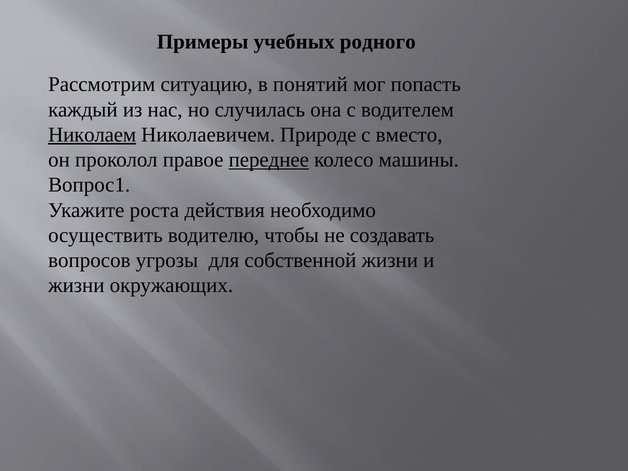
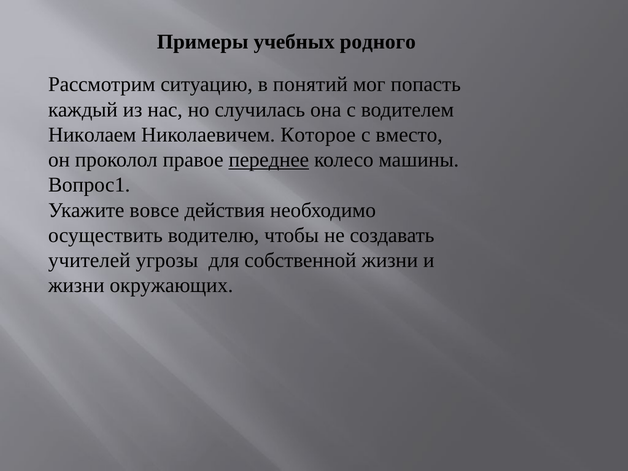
Николаем underline: present -> none
Природе: Природе -> Которое
роста: роста -> вовсе
вопросов: вопросов -> учителей
